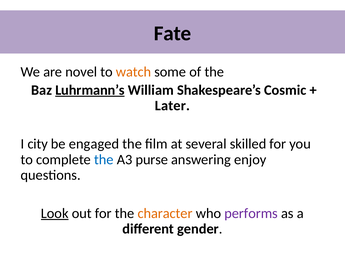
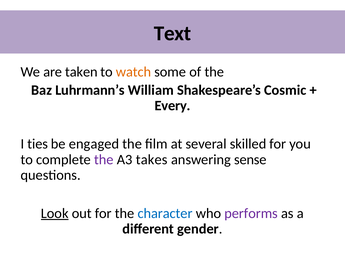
Fate: Fate -> Text
novel: novel -> taken
Luhrmann’s underline: present -> none
Later: Later -> Every
city: city -> ties
the at (104, 159) colour: blue -> purple
purse: purse -> takes
enjoy: enjoy -> sense
character colour: orange -> blue
